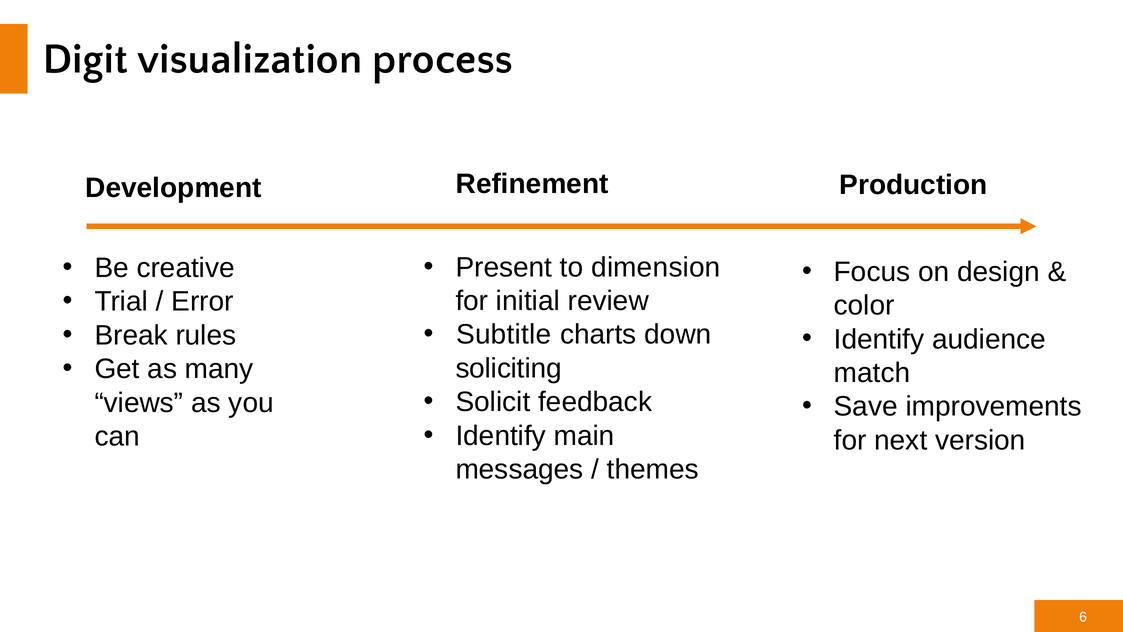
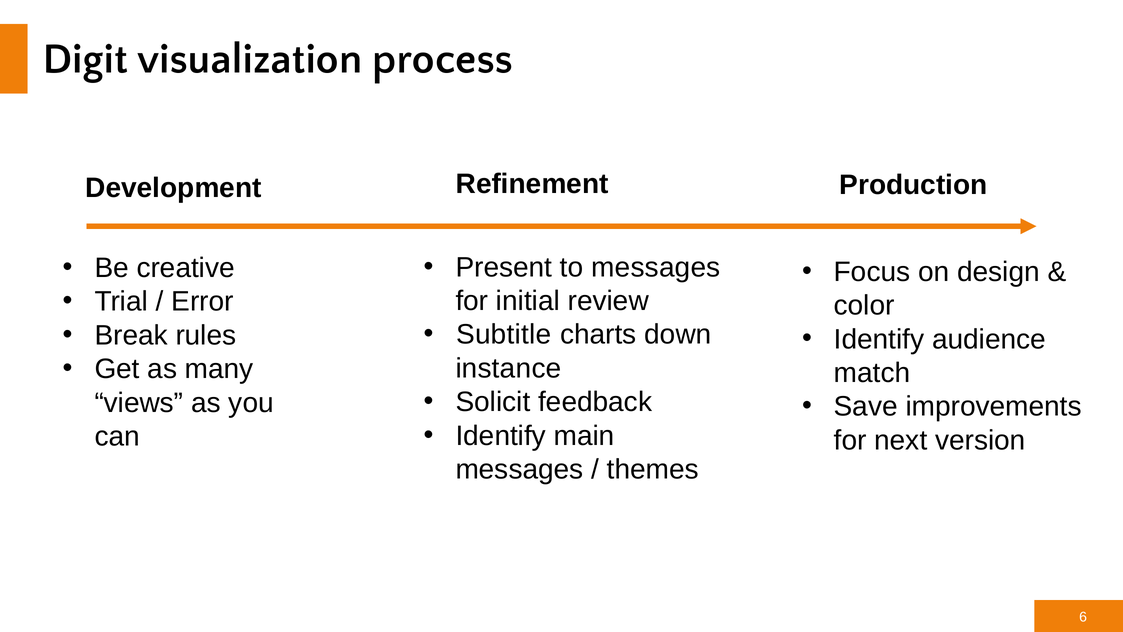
to dimension: dimension -> messages
soliciting: soliciting -> instance
